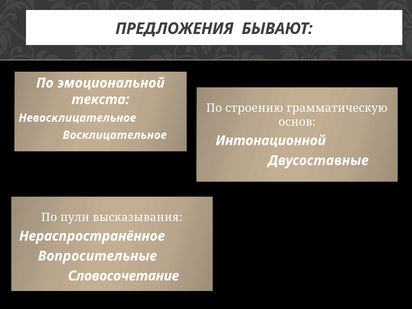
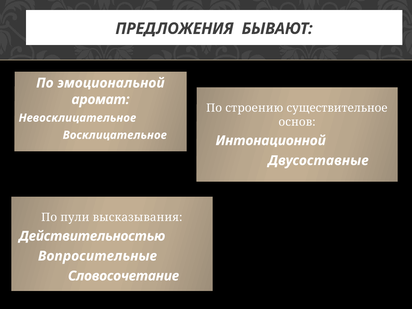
текста: текста -> аромат
грамматическую: грамматическую -> существительное
Нераспространённое: Нераспространённое -> Действительностью
